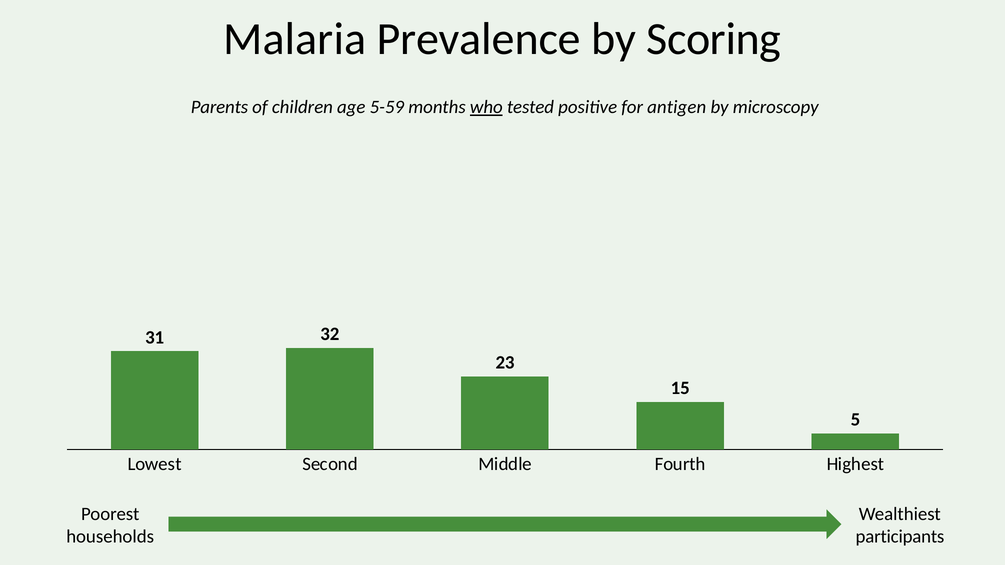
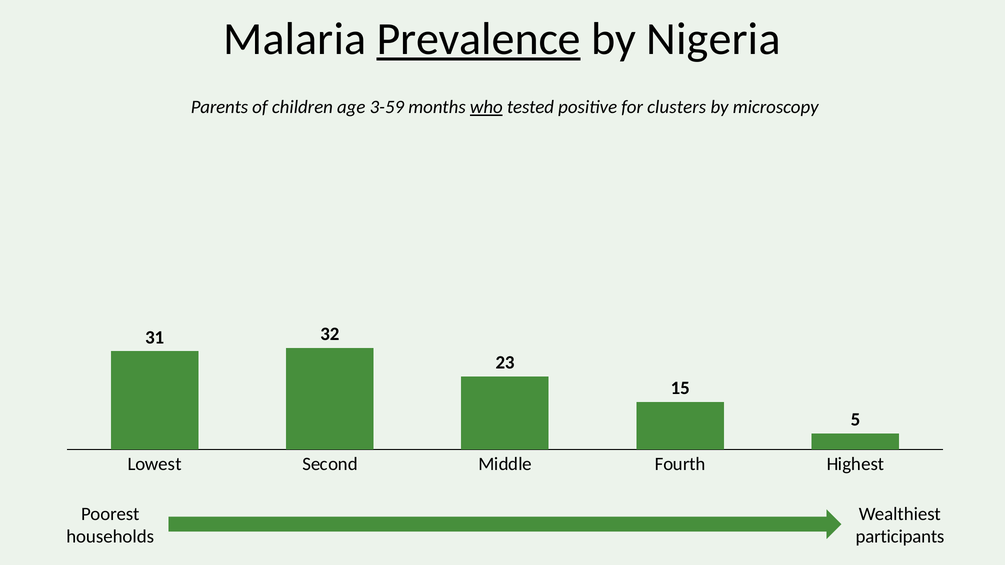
Prevalence underline: none -> present
Scoring: Scoring -> Nigeria
5-59: 5-59 -> 3-59
antigen: antigen -> clusters
